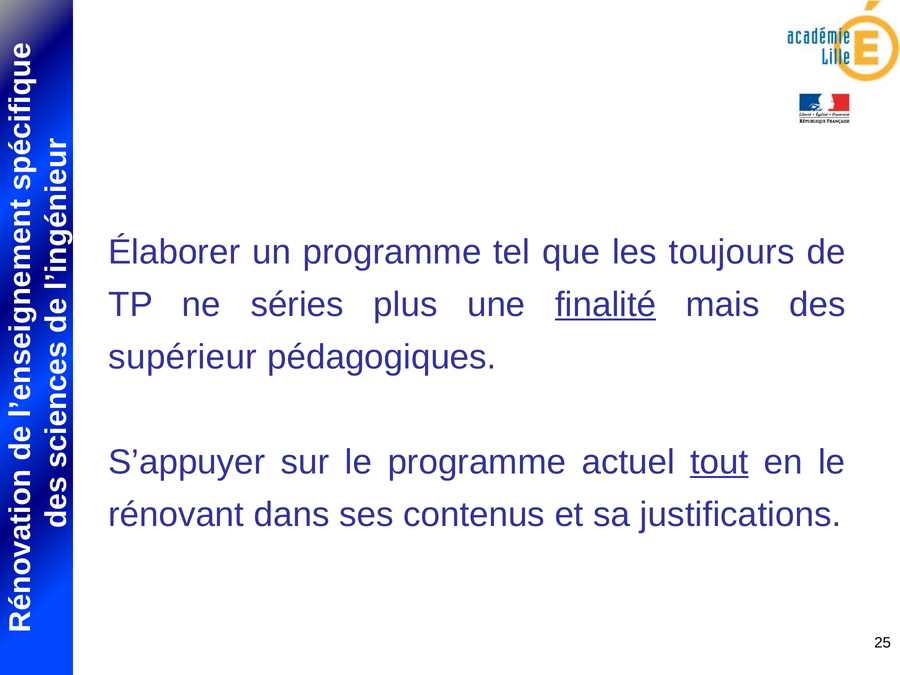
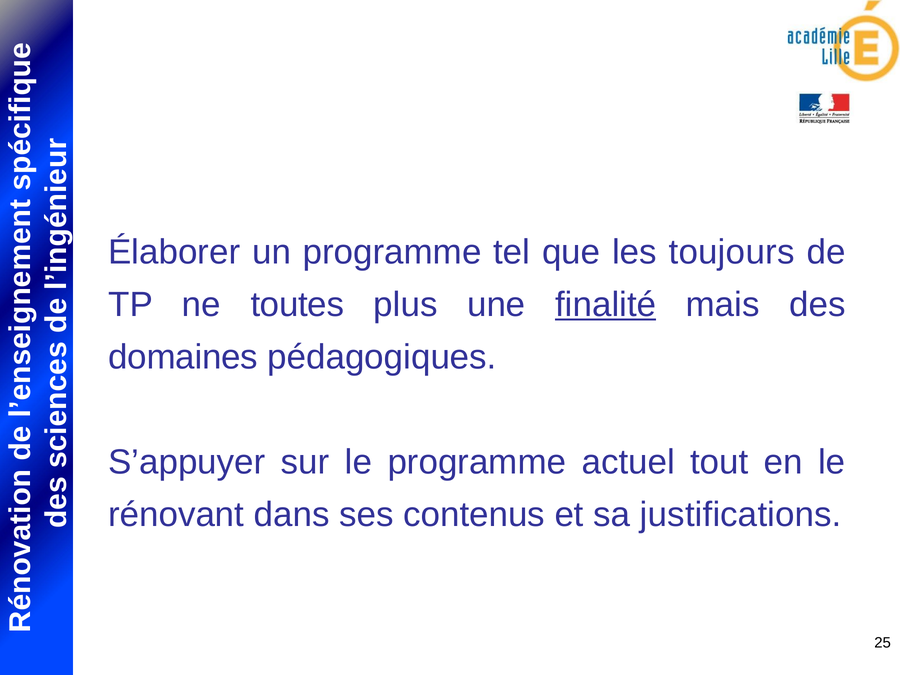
séries: séries -> toutes
supérieur: supérieur -> domaines
tout underline: present -> none
